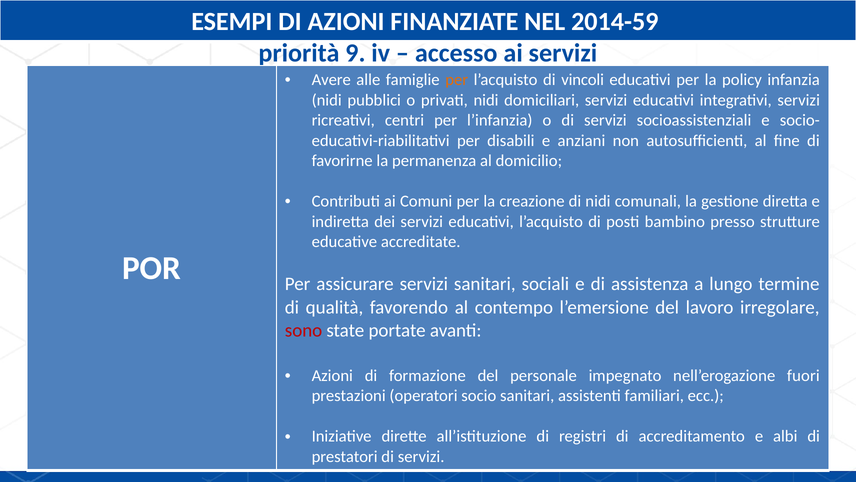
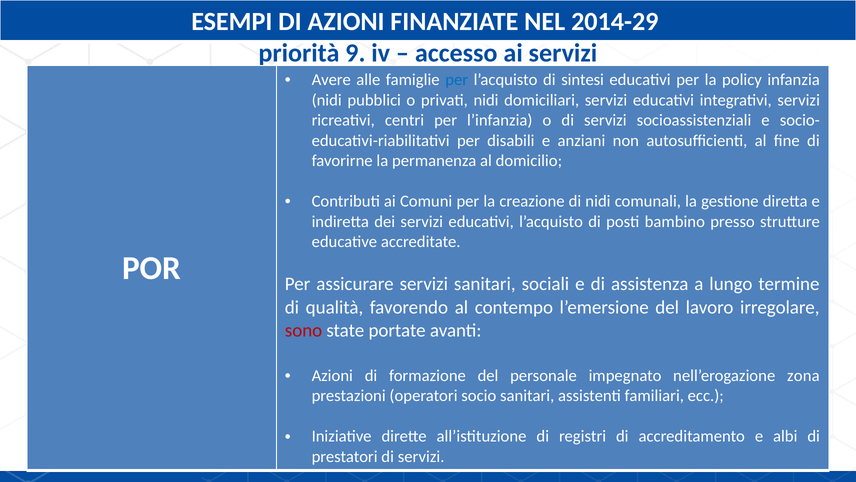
2014-59: 2014-59 -> 2014-29
per at (457, 80) colour: orange -> blue
vincoli: vincoli -> sintesi
fuori: fuori -> zona
